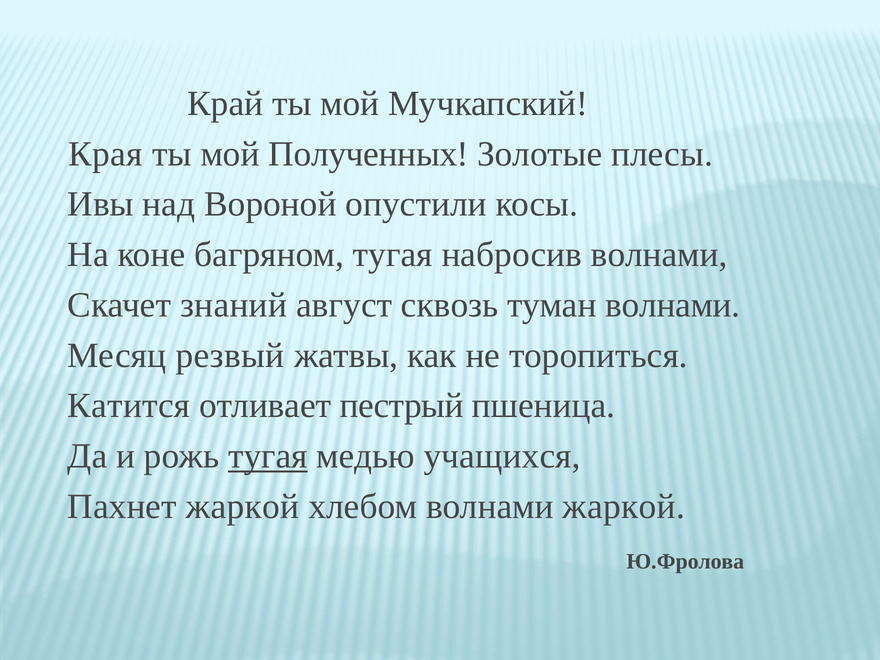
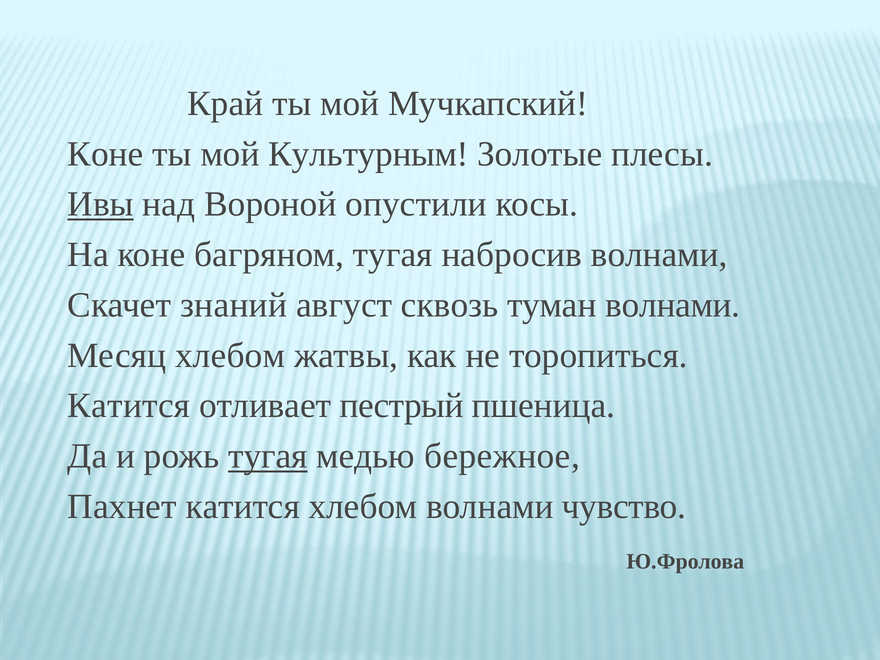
Края at (105, 154): Края -> Коне
Полученных: Полученных -> Культурным
Ивы underline: none -> present
Месяц резвый: резвый -> хлебом
учащихся: учащихся -> бережное
Пахнет жаркой: жаркой -> катится
волнами жаркой: жаркой -> чувство
